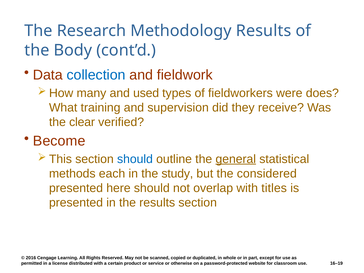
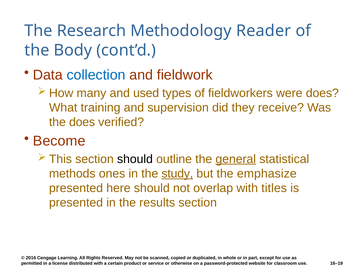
Methodology Results: Results -> Reader
the clear: clear -> does
should at (135, 159) colour: blue -> black
each: each -> ones
study underline: none -> present
considered: considered -> emphasize
